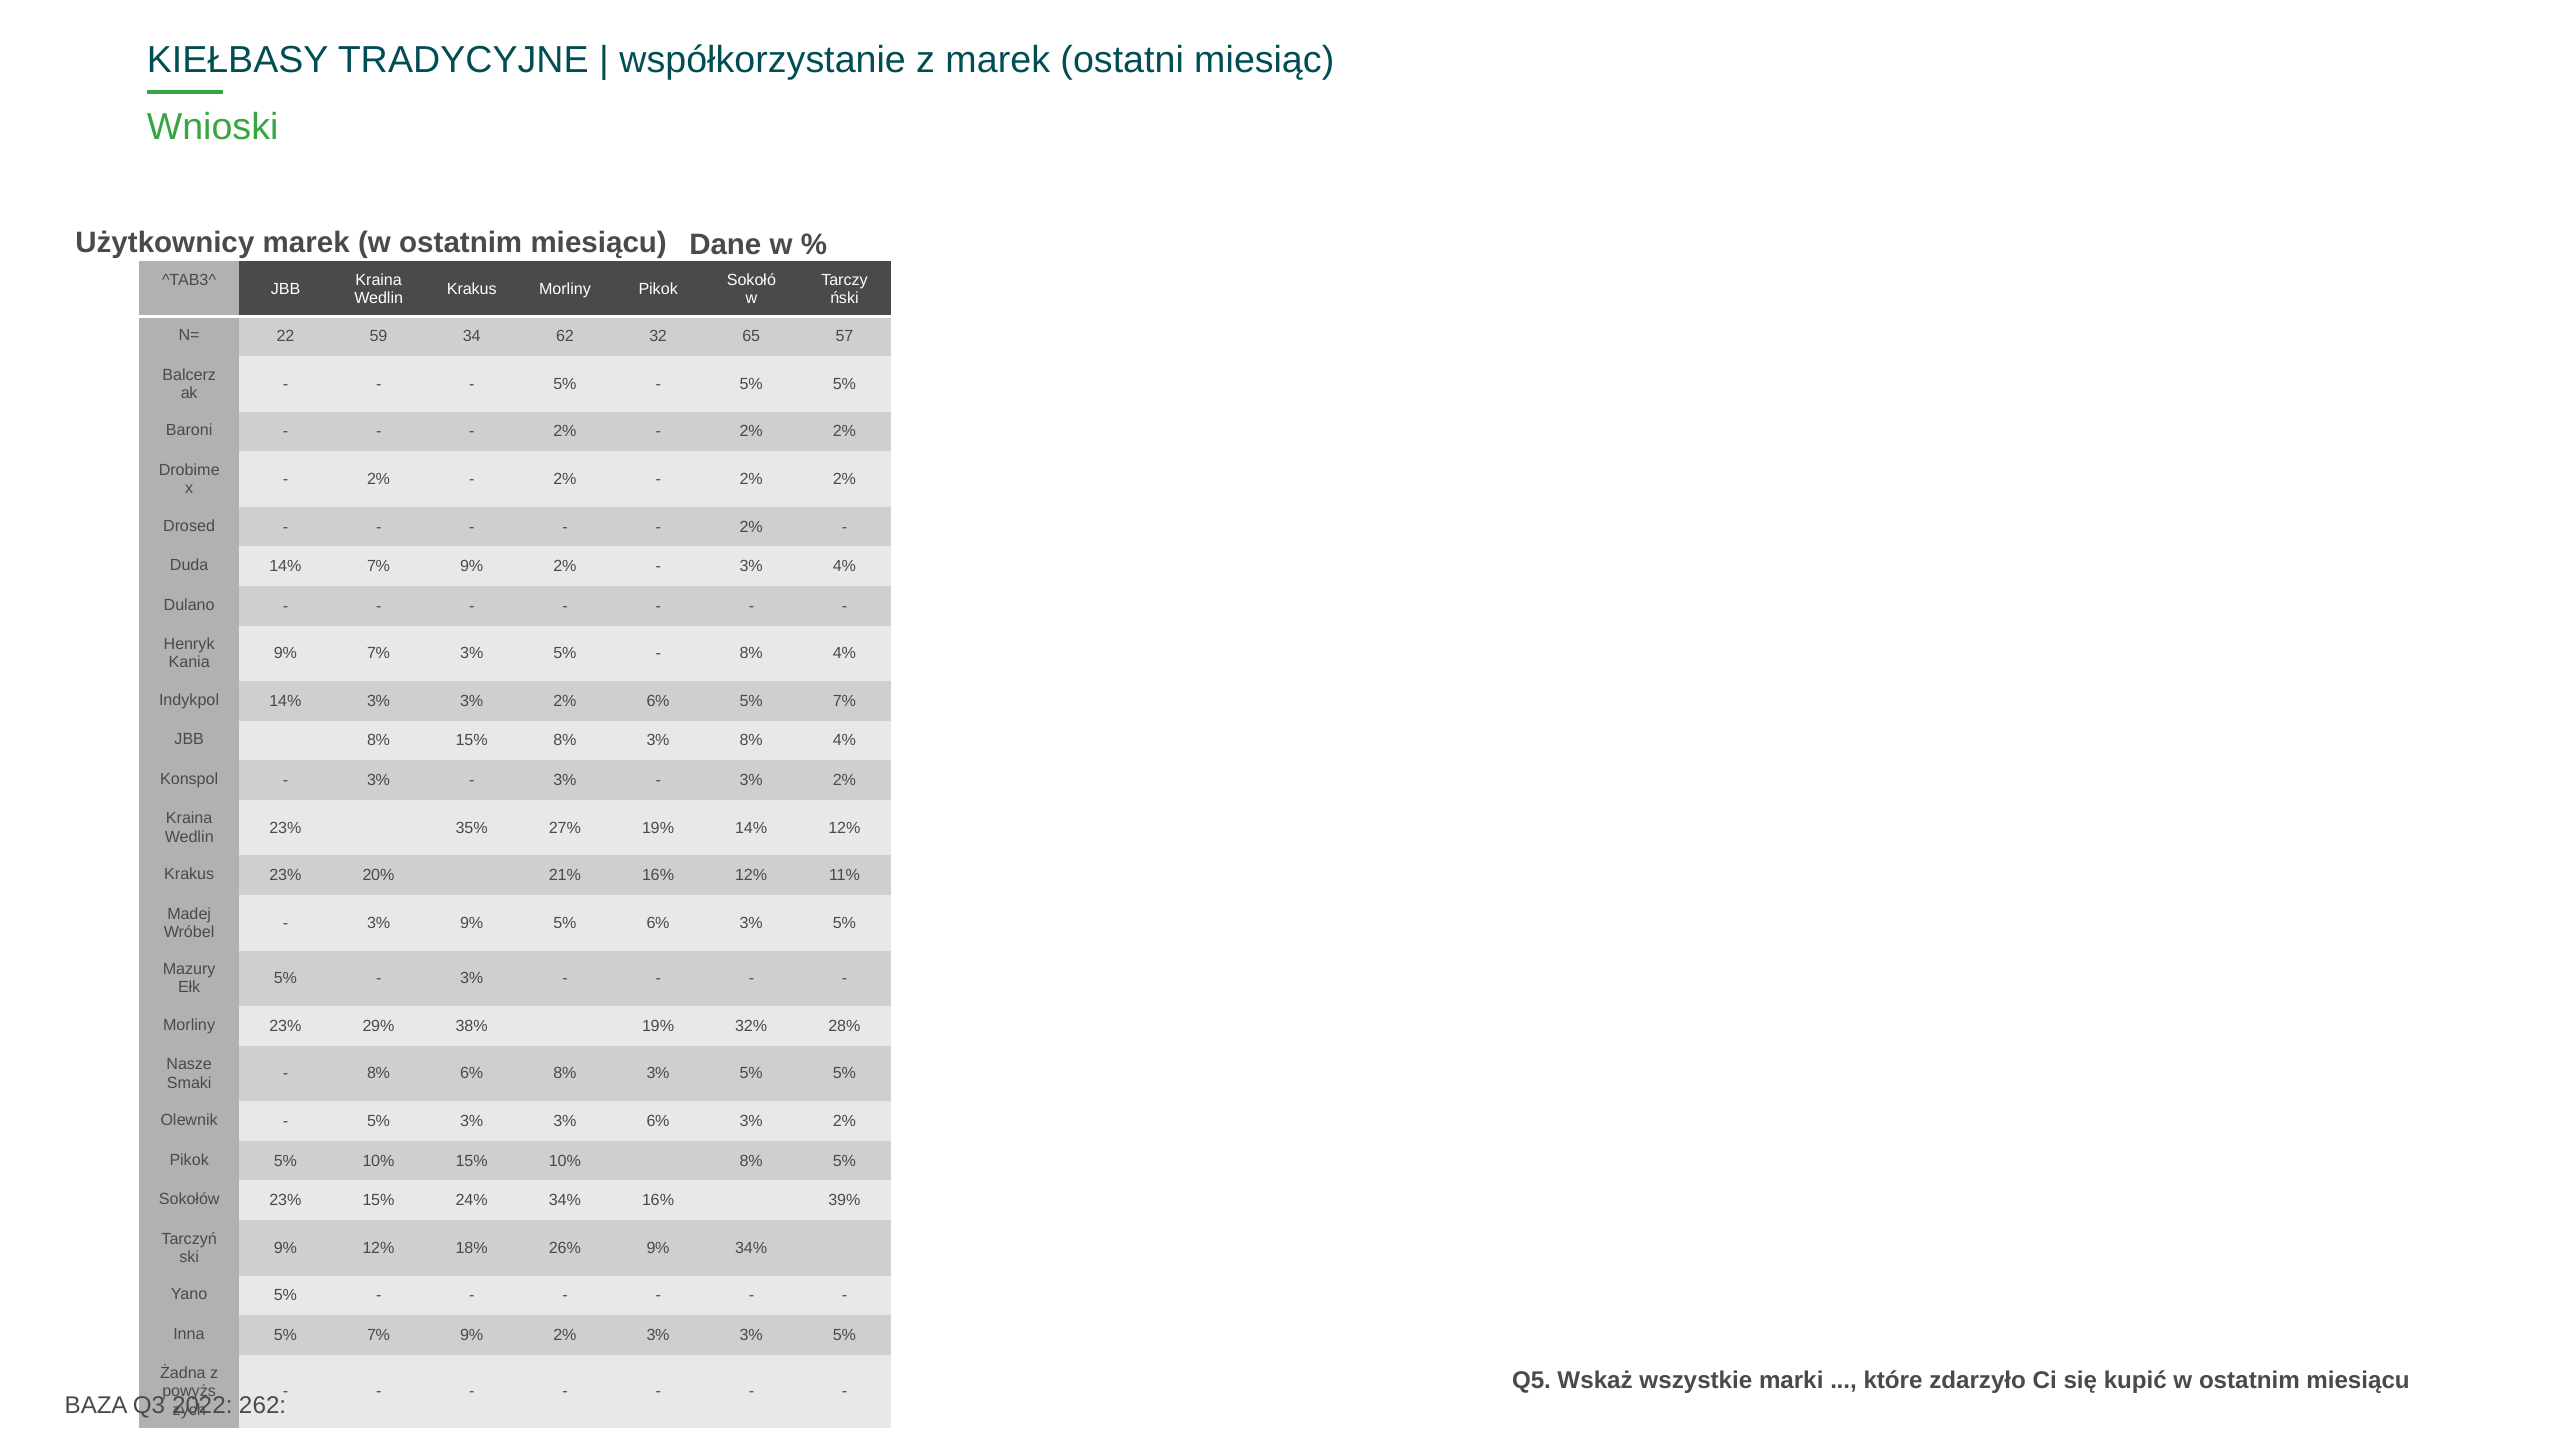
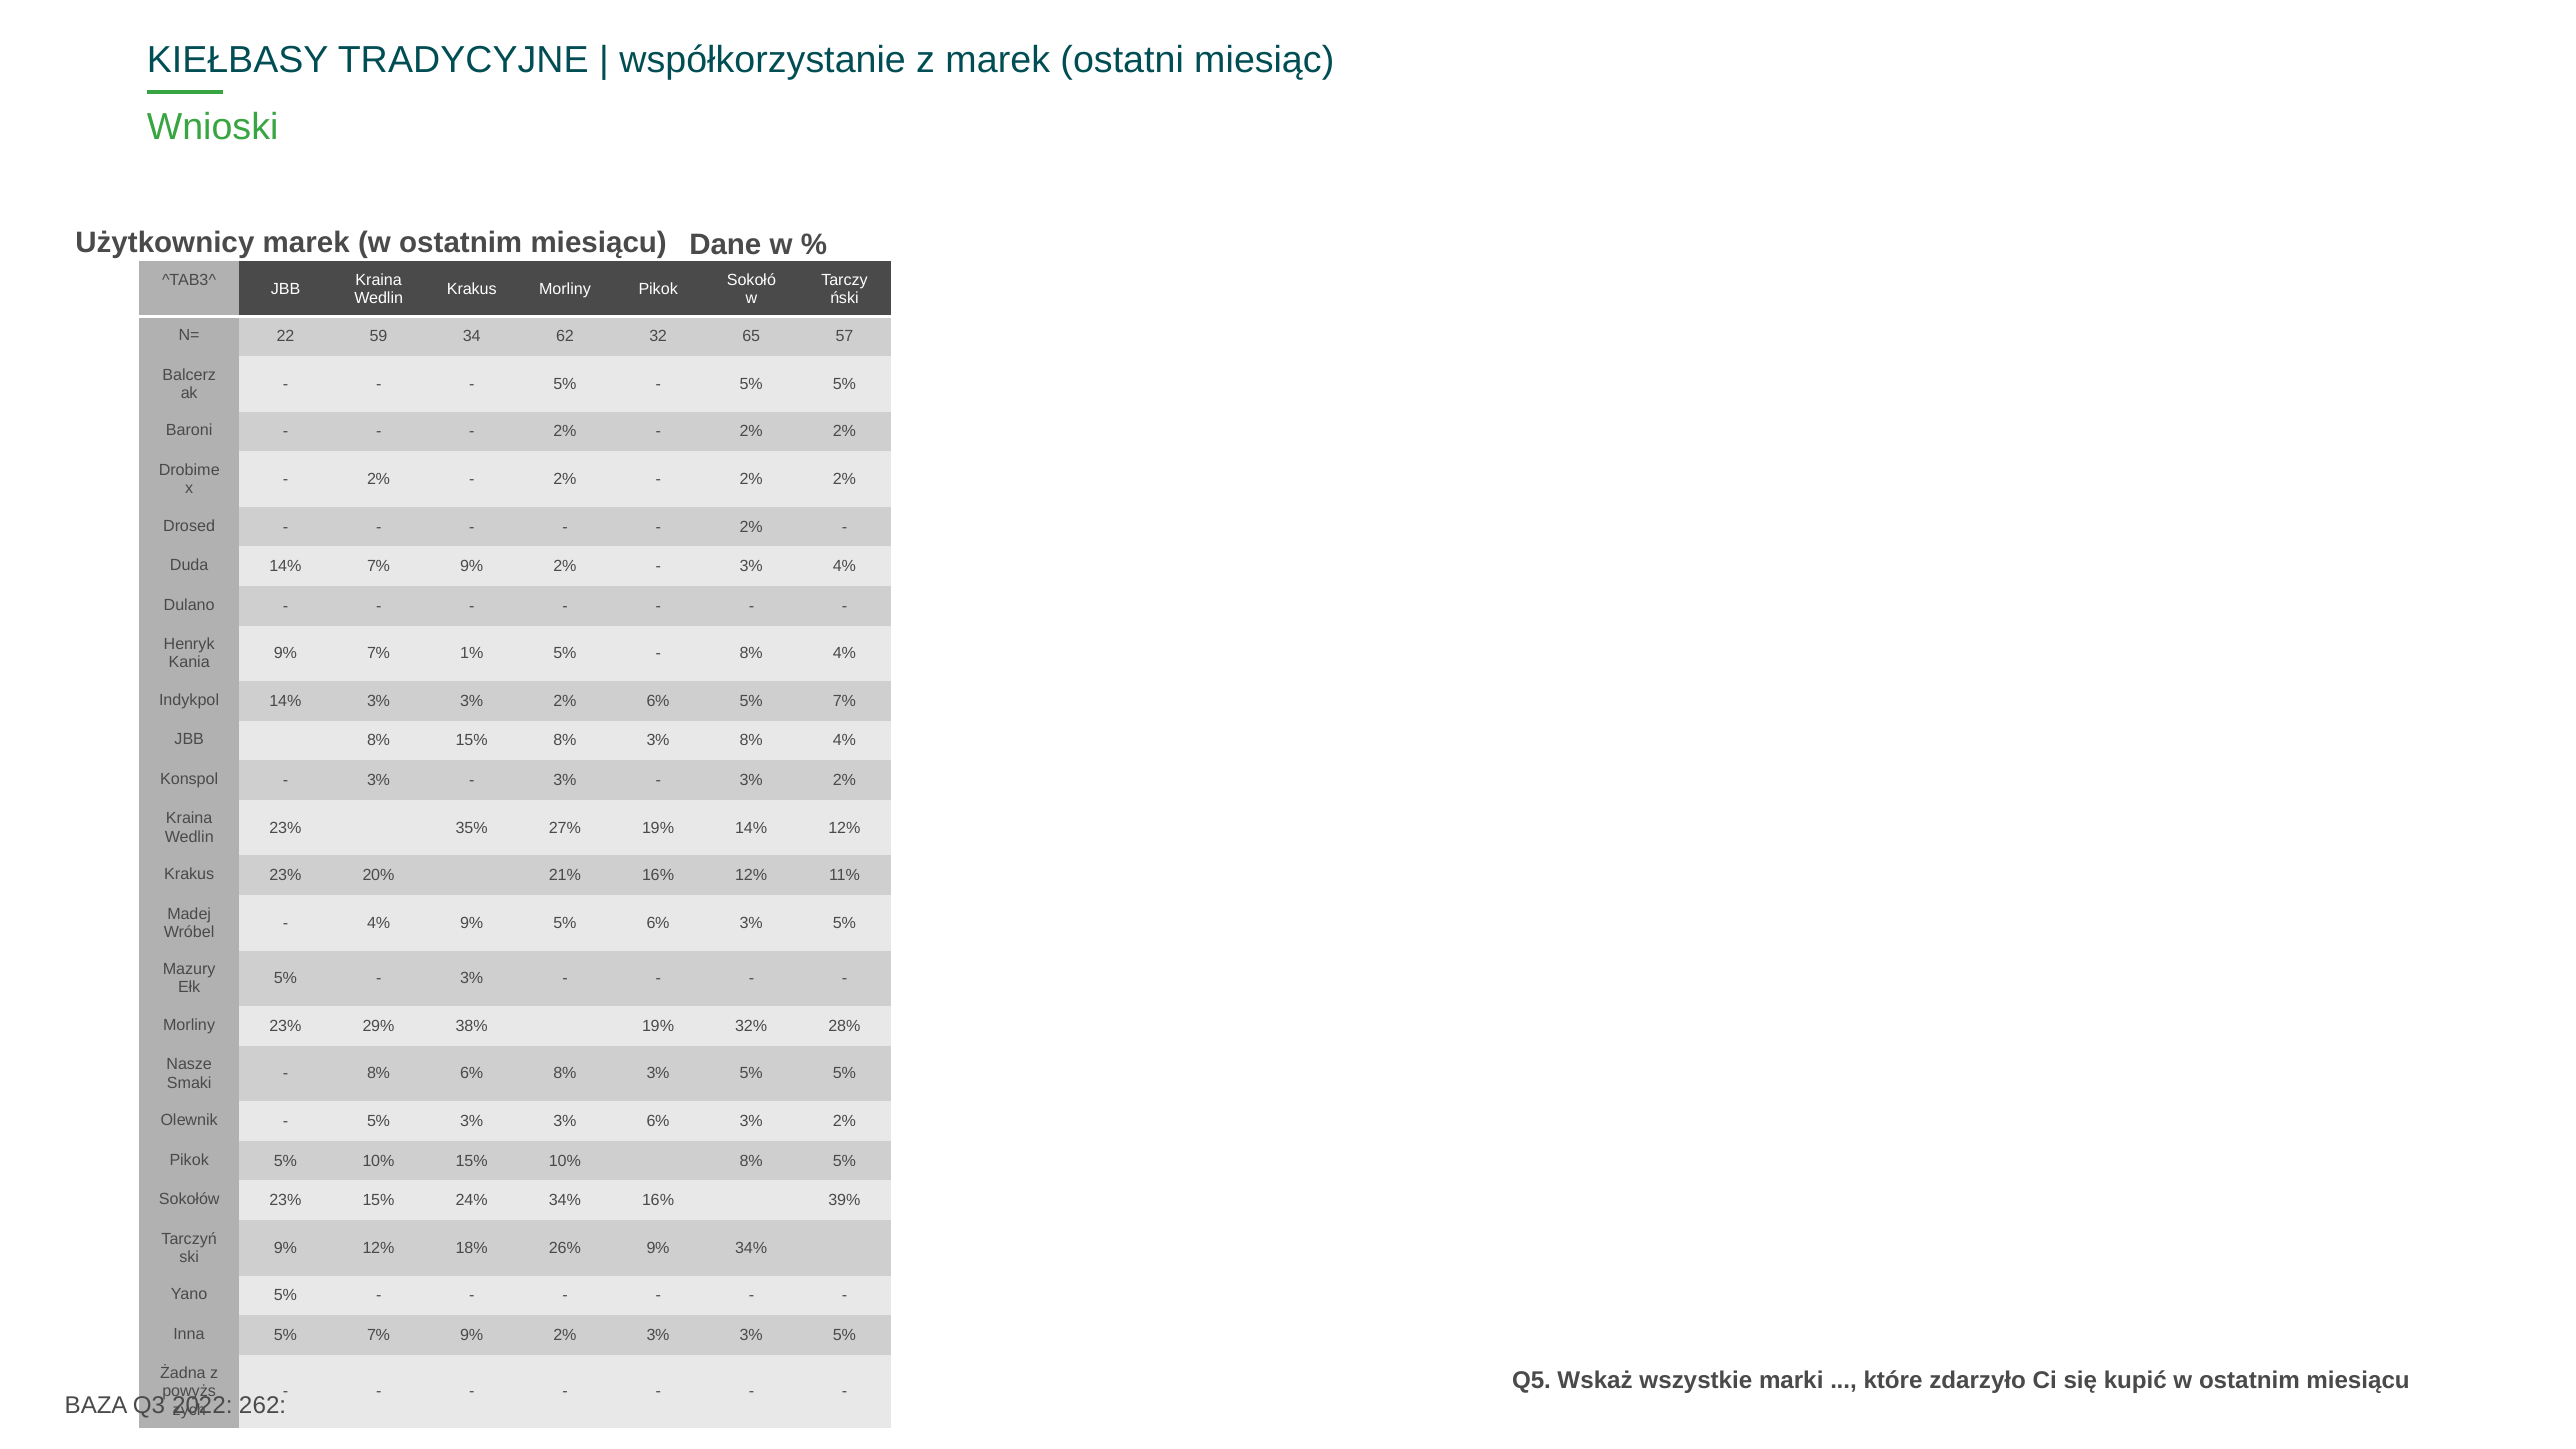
7% 3%: 3% -> 1%
3% at (379, 923): 3% -> 4%
